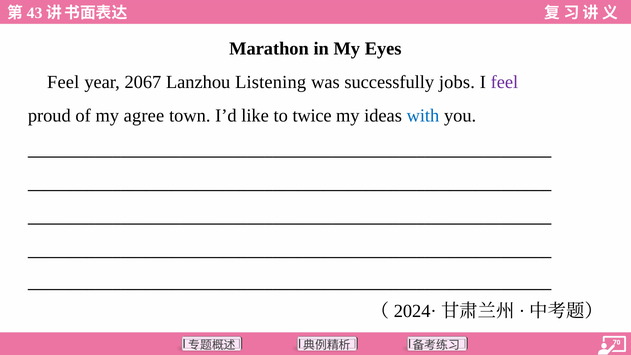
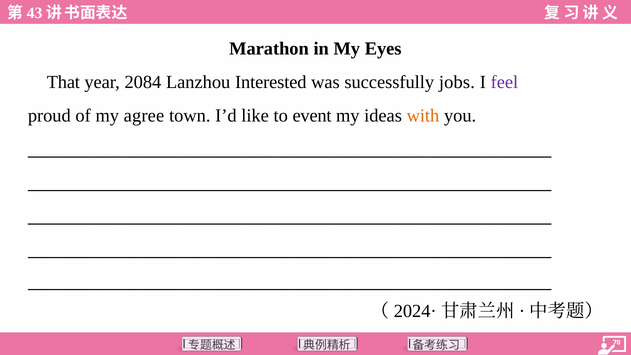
Feel at (63, 82): Feel -> That
2067: 2067 -> 2084
Listening: Listening -> Interested
twice: twice -> event
with colour: blue -> orange
